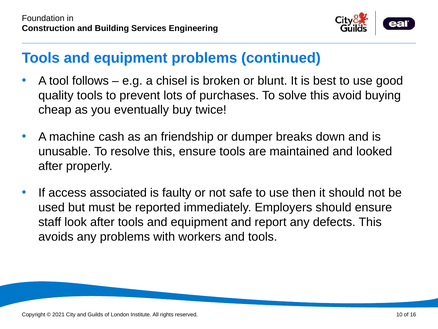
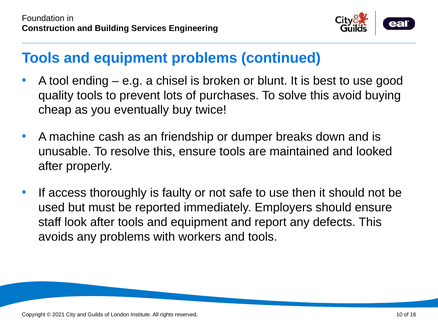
follows: follows -> ending
associated: associated -> thoroughly
